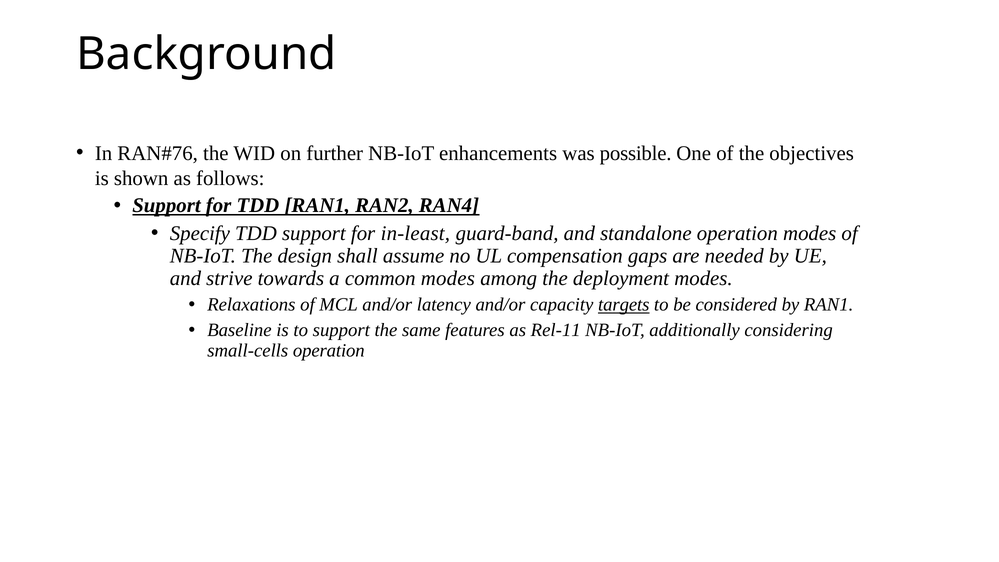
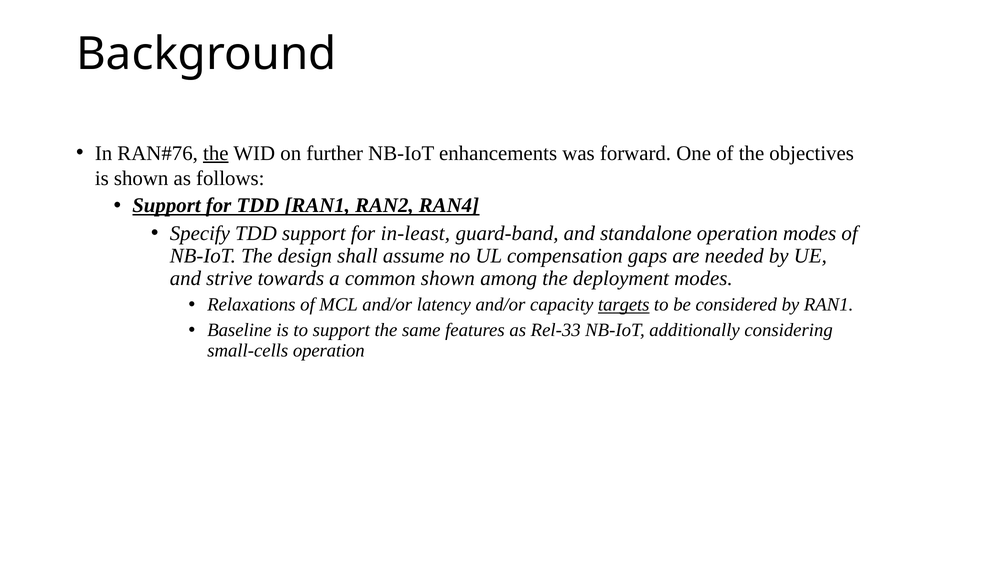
the at (216, 153) underline: none -> present
possible: possible -> forward
common modes: modes -> shown
Rel-11: Rel-11 -> Rel-33
